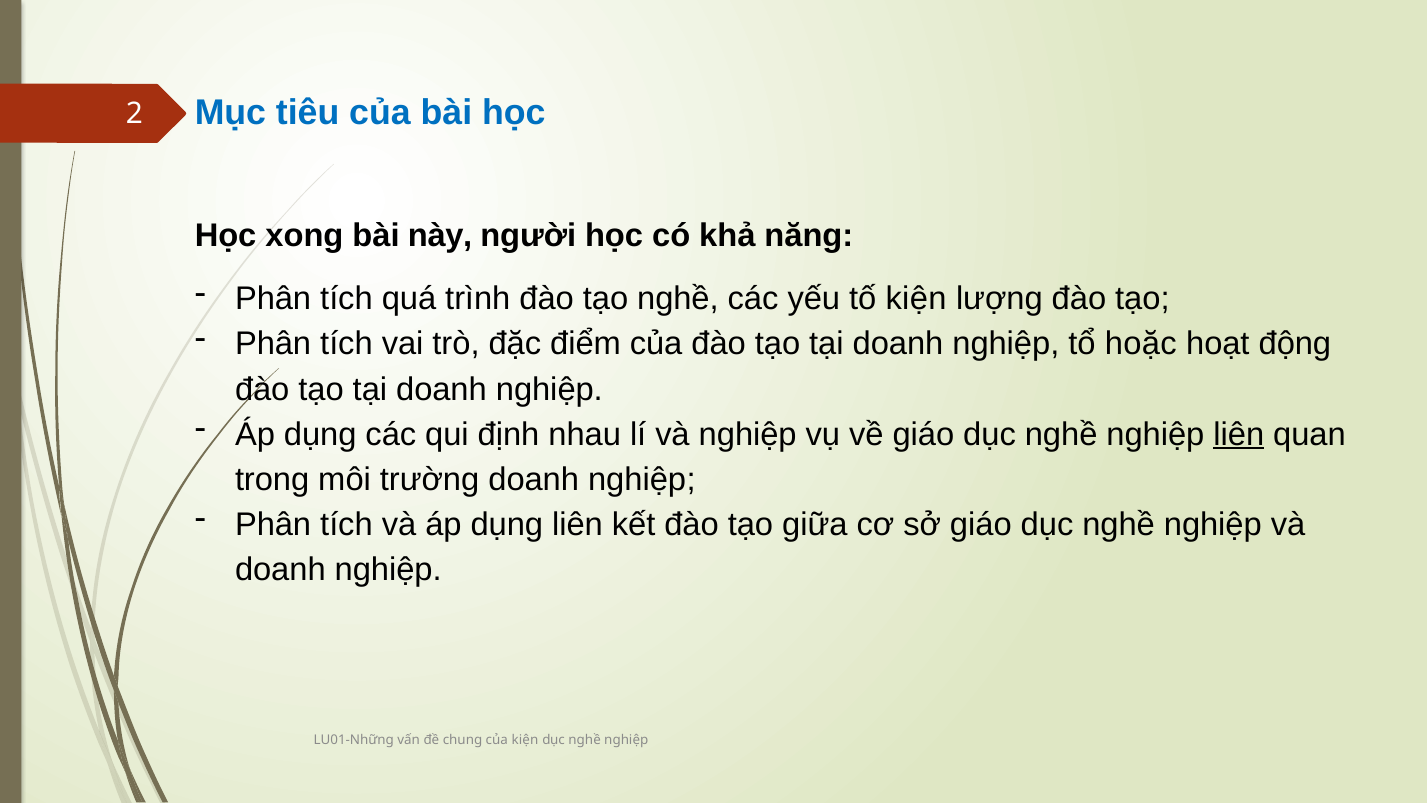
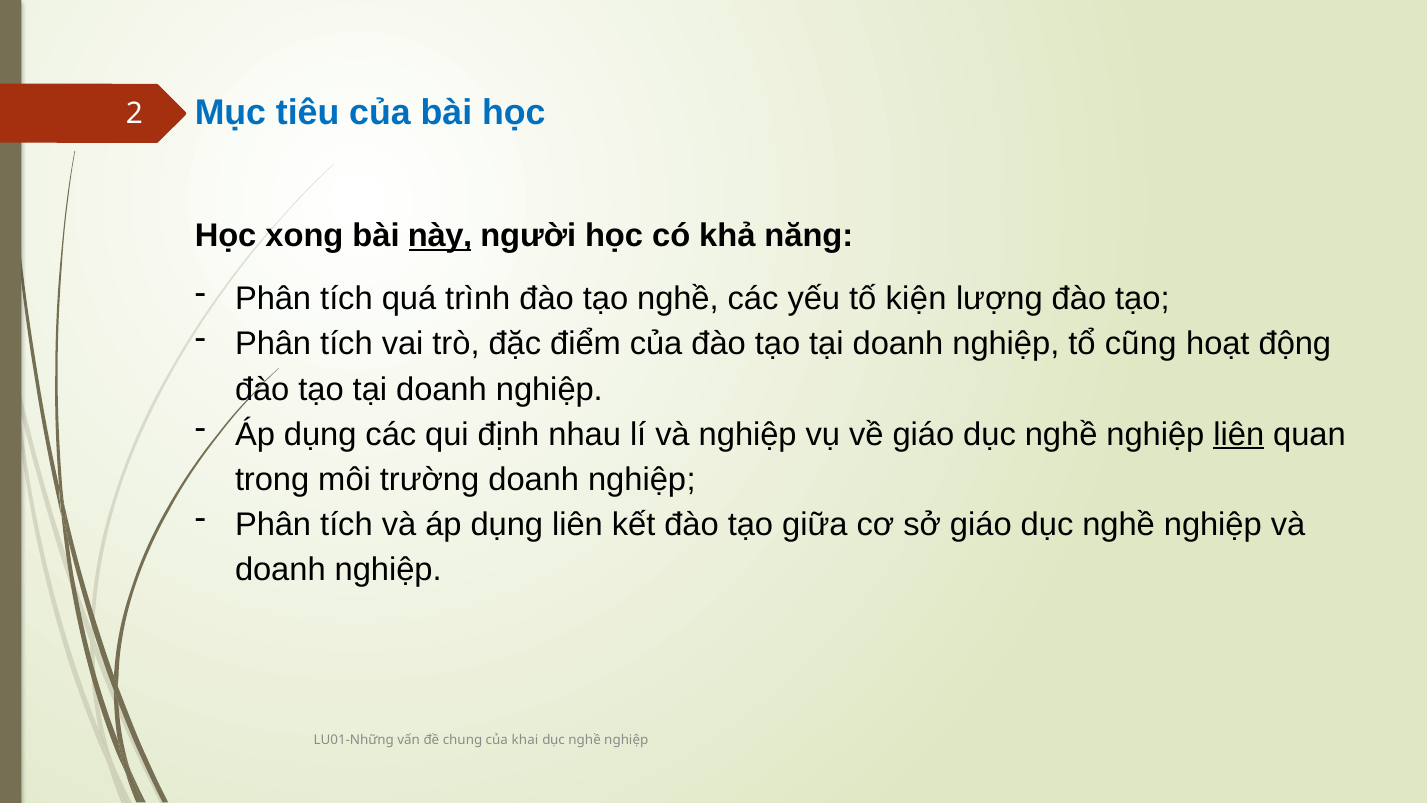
này underline: none -> present
hoặc: hoặc -> cũng
của kiện: kiện -> khai
